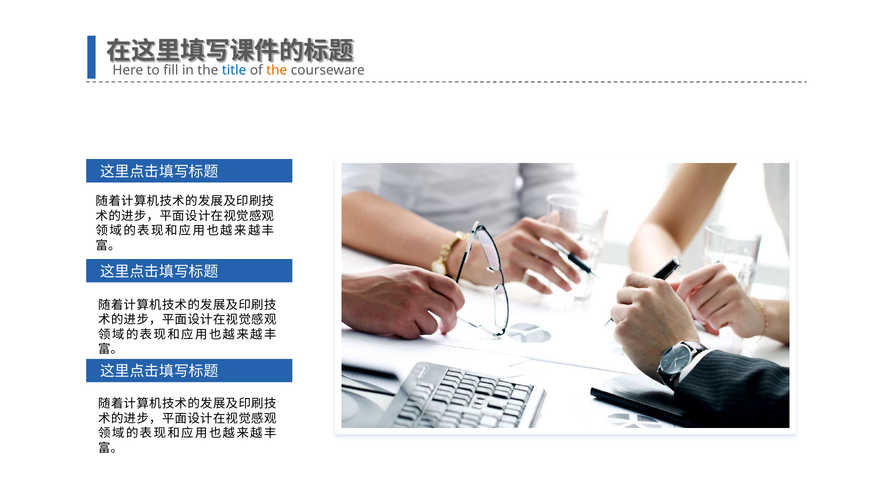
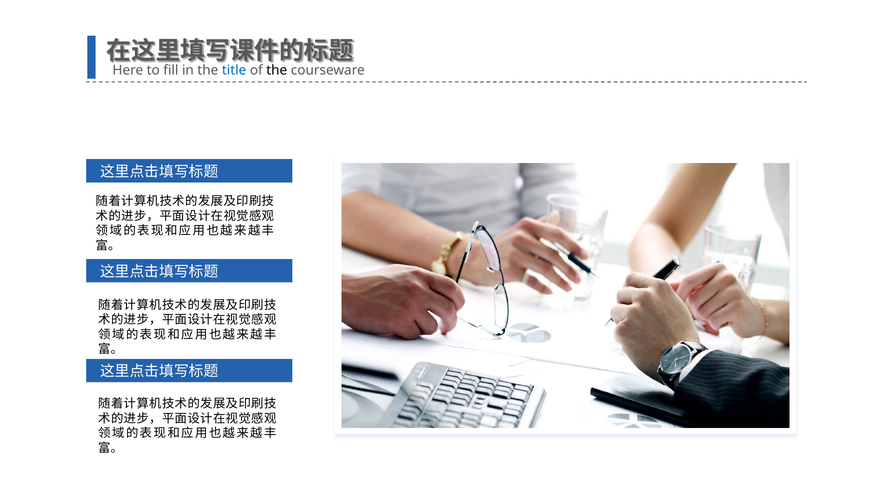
the at (277, 70) colour: orange -> black
